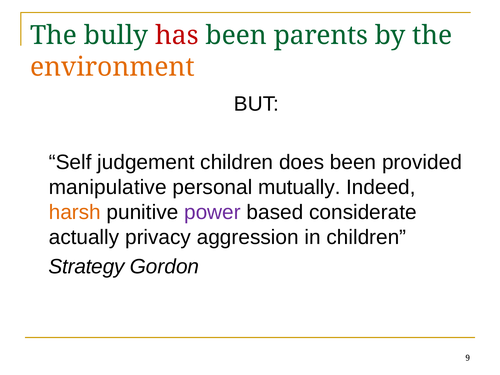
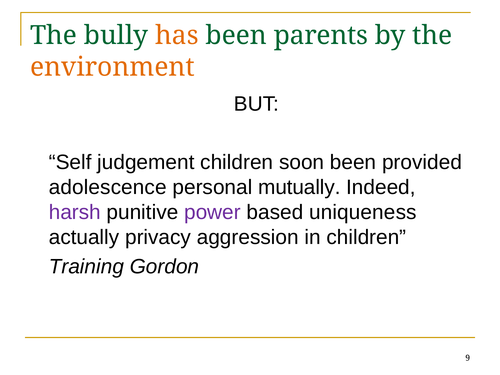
has colour: red -> orange
does: does -> soon
manipulative: manipulative -> adolescence
harsh colour: orange -> purple
considerate: considerate -> uniqueness
Strategy: Strategy -> Training
